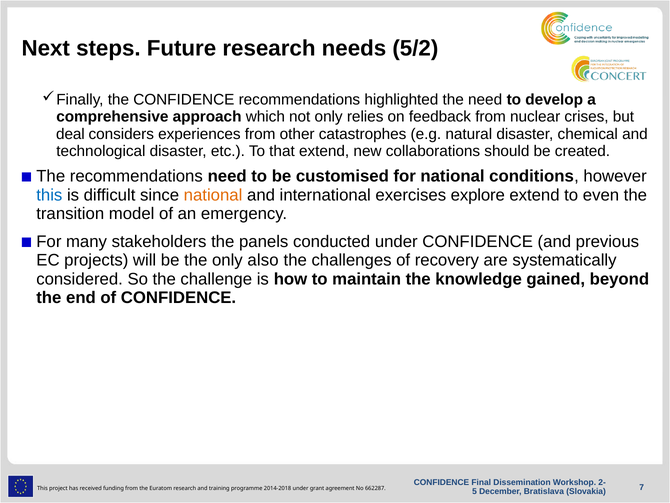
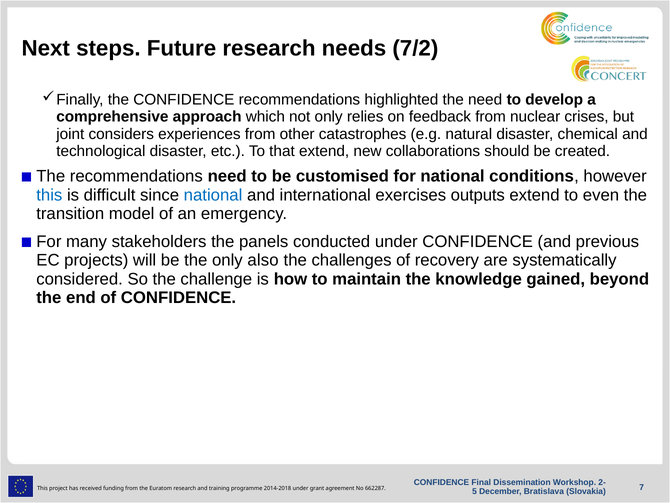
5/2: 5/2 -> 7/2
deal: deal -> joint
national at (213, 195) colour: orange -> blue
explore: explore -> outputs
